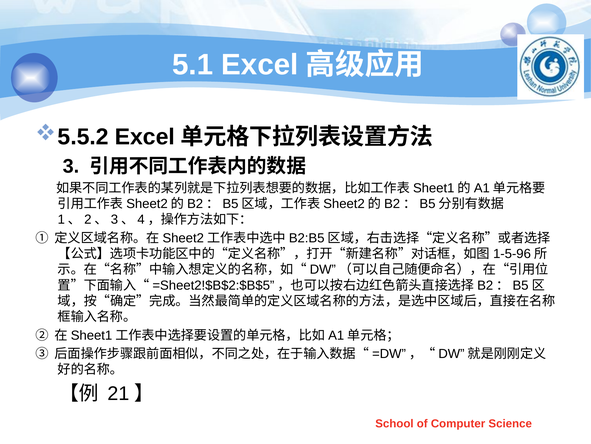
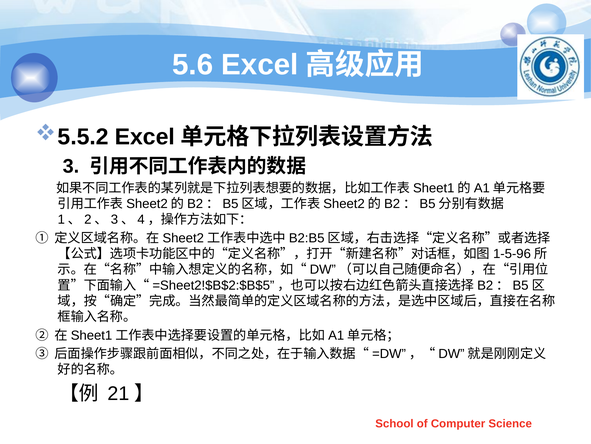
5.1: 5.1 -> 5.6
